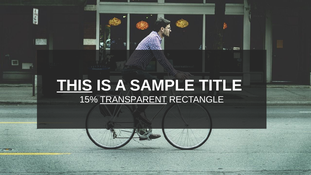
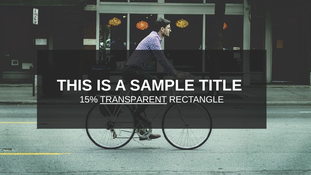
THIS underline: present -> none
